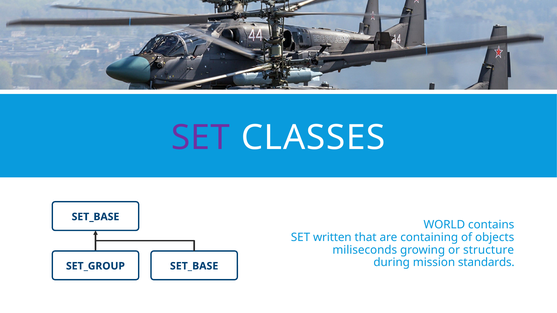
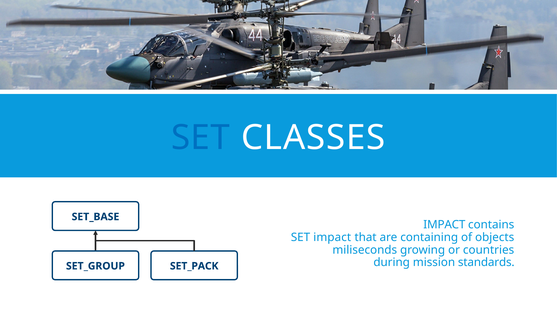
SET at (200, 138) colour: purple -> blue
WORLD at (444, 225): WORLD -> IMPACT
SET written: written -> impact
structure: structure -> countries
SET_GROUP SET_BASE: SET_BASE -> SET_PACK
